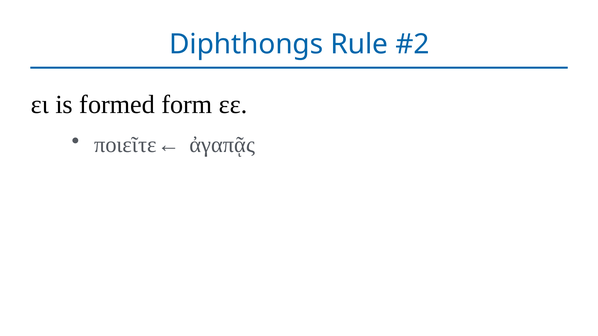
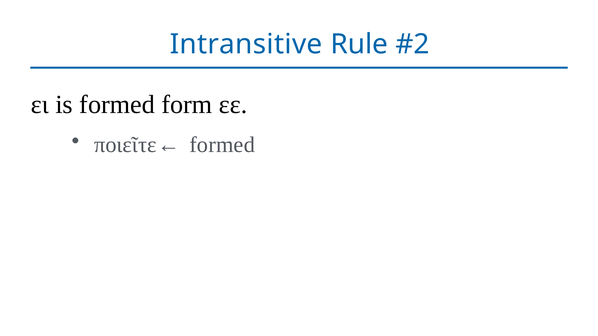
Diphthongs: Diphthongs -> Intransitive
ἀγαπᾷς at (222, 145): ἀγαπᾷς -> formed
